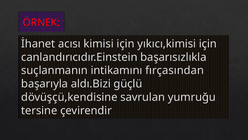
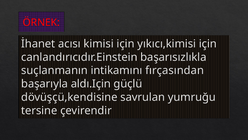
aldı.Bizi: aldı.Bizi -> aldı.Için
